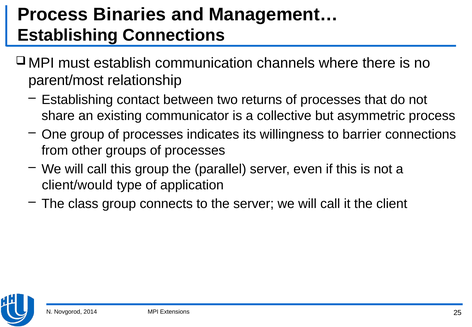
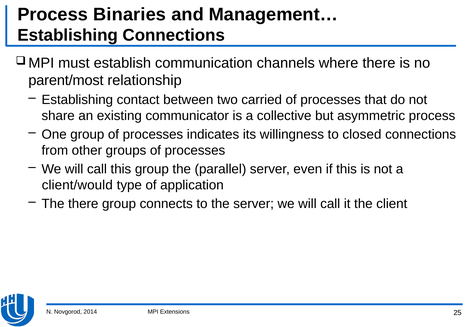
returns: returns -> carried
barrier: barrier -> closed
The class: class -> there
